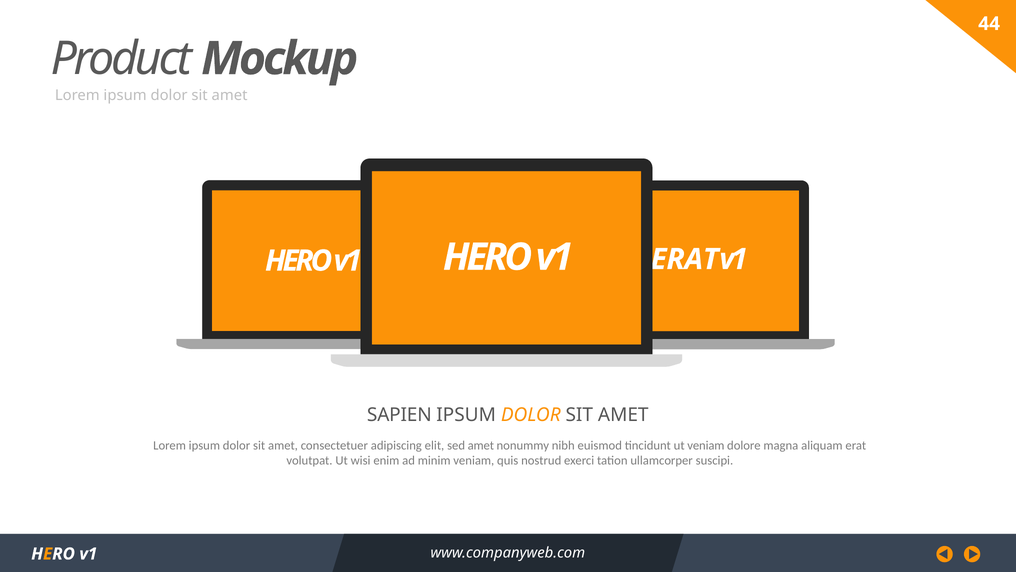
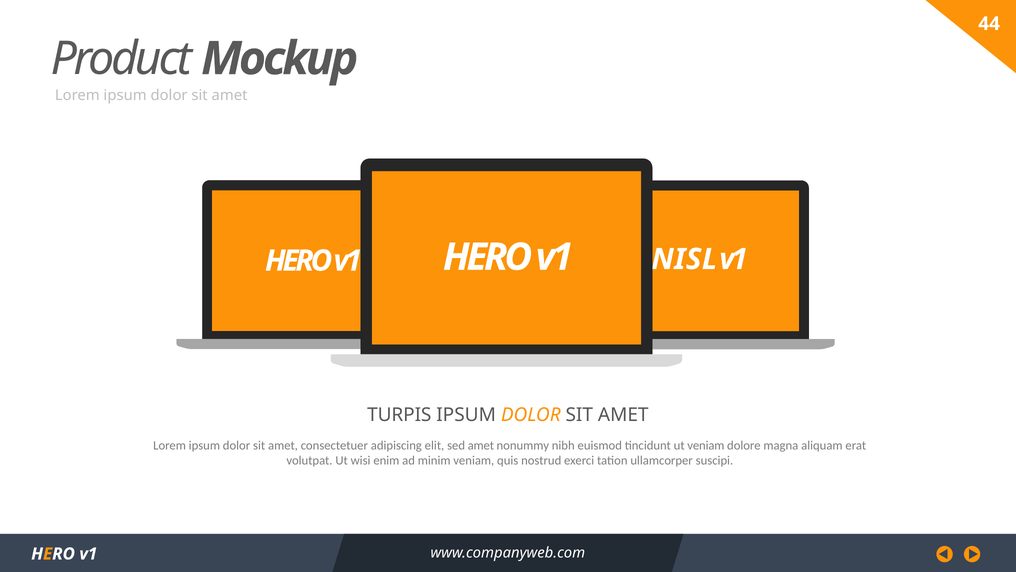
ERAT at (685, 259): ERAT -> NISL
SAPIEN: SAPIEN -> TURPIS
